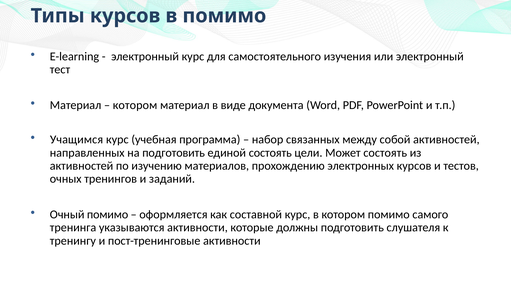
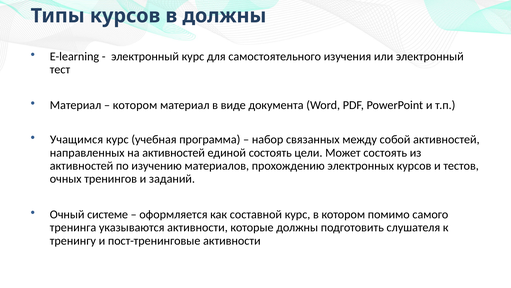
в помимо: помимо -> должны
на подготовить: подготовить -> активностей
Очный помимо: помимо -> системе
